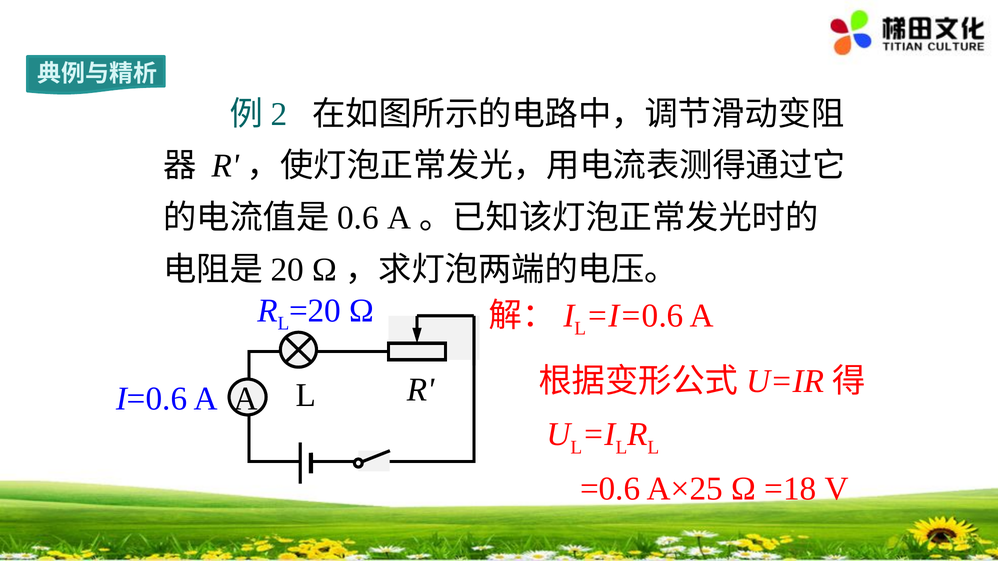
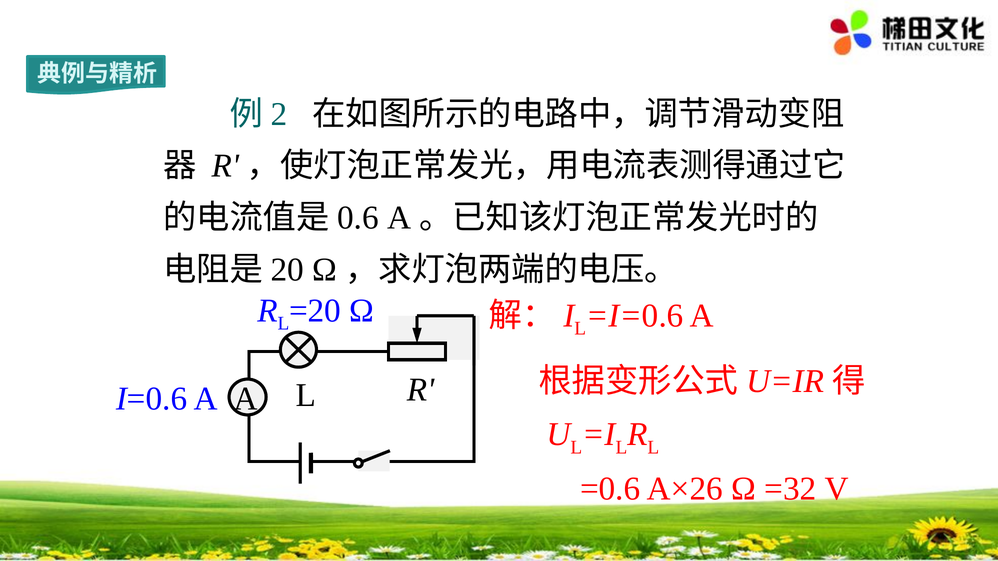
A×25: A×25 -> A×26
=18: =18 -> =32
